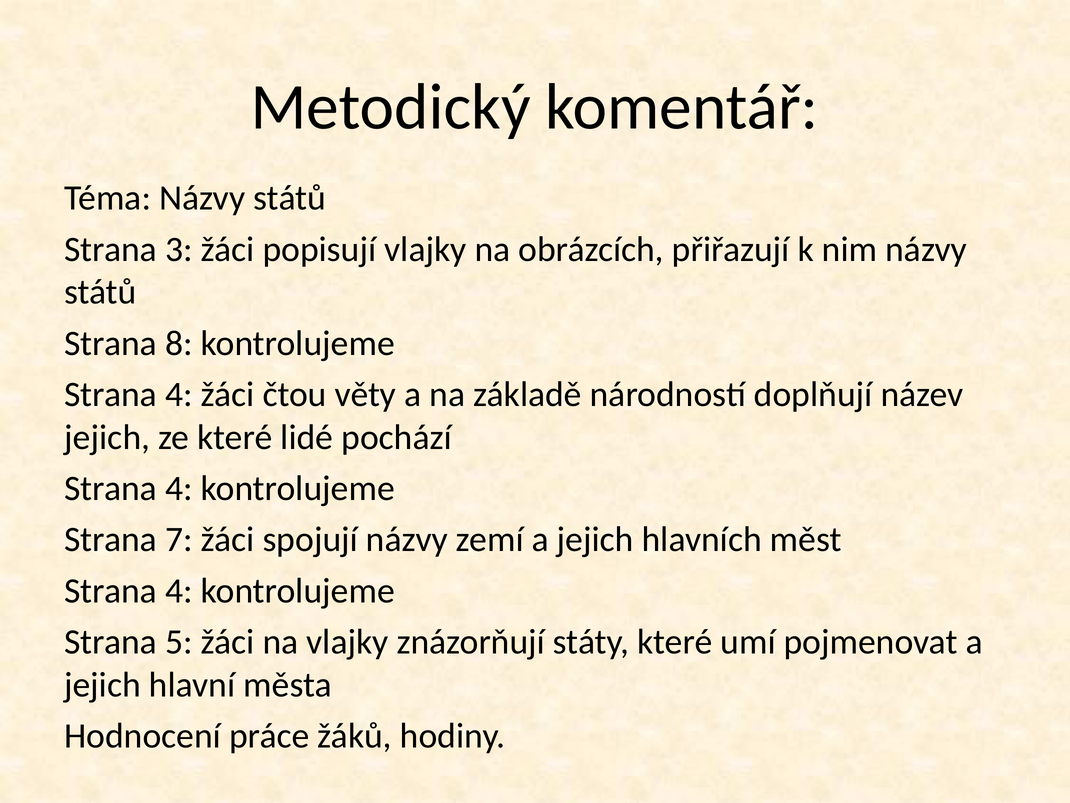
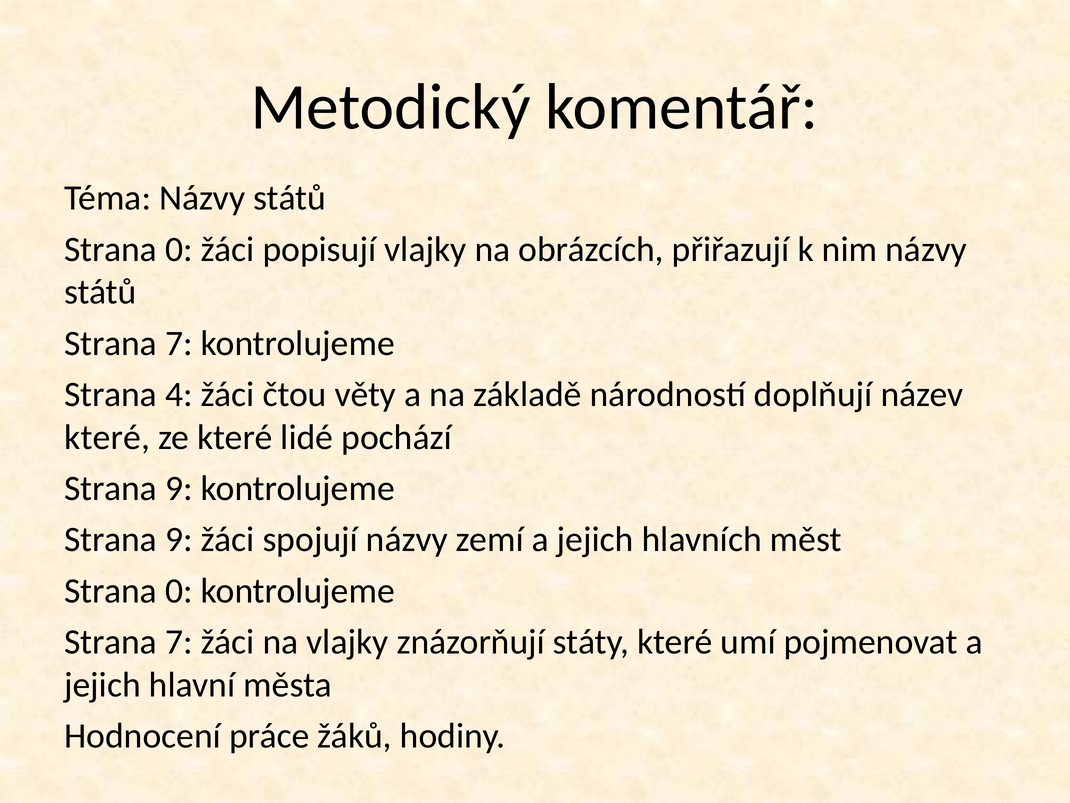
3 at (179, 249): 3 -> 0
8 at (179, 343): 8 -> 7
jejich at (107, 437): jejich -> které
4 at (179, 488): 4 -> 9
7 at (179, 539): 7 -> 9
4 at (179, 590): 4 -> 0
5 at (179, 642): 5 -> 7
